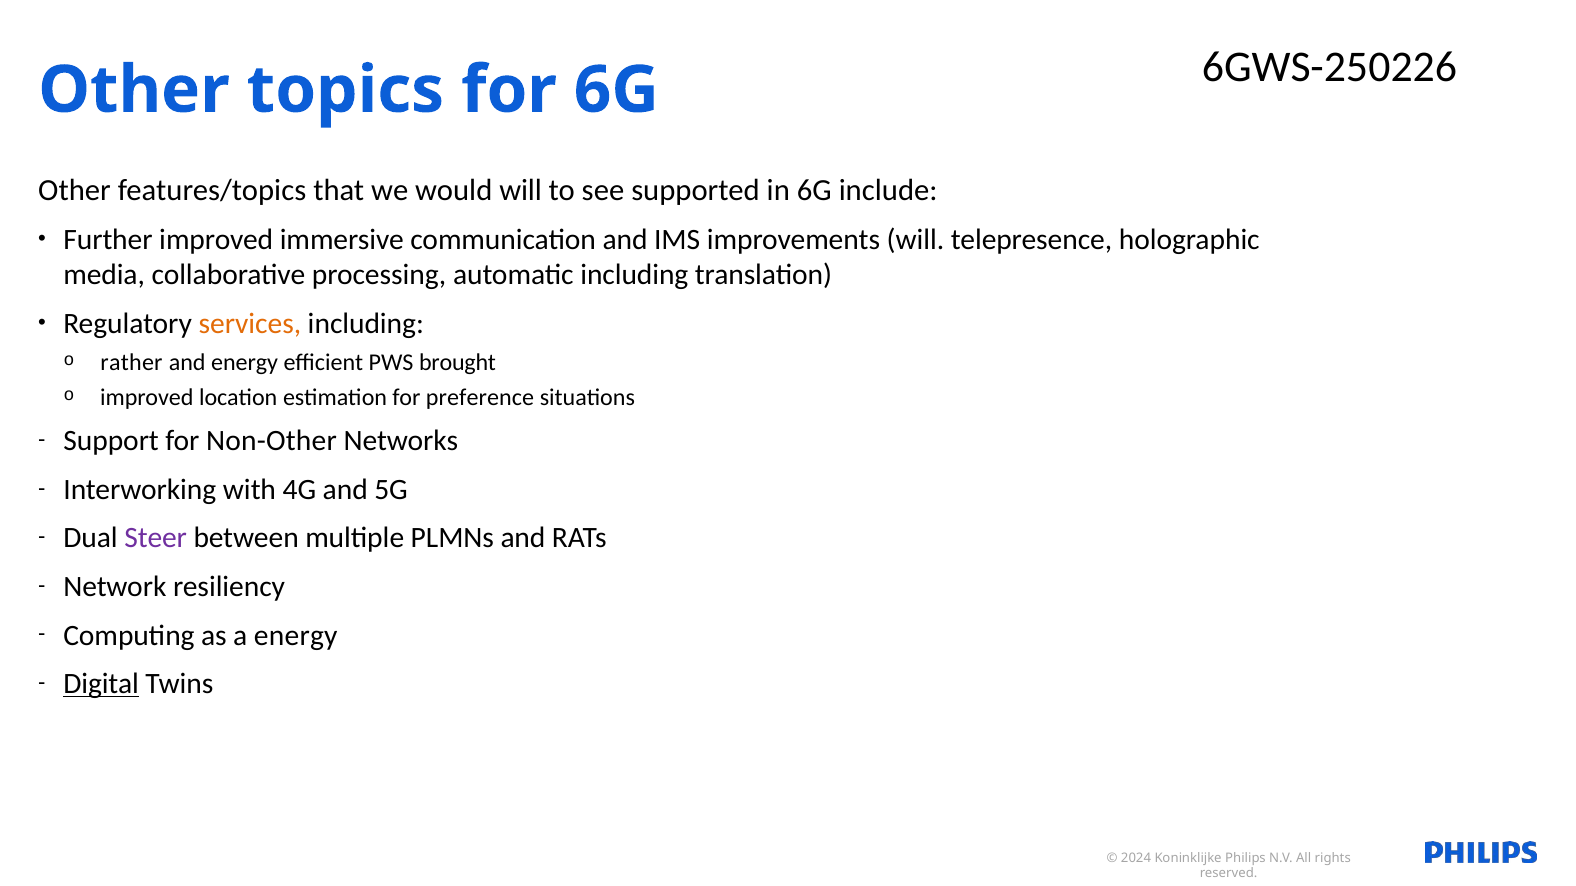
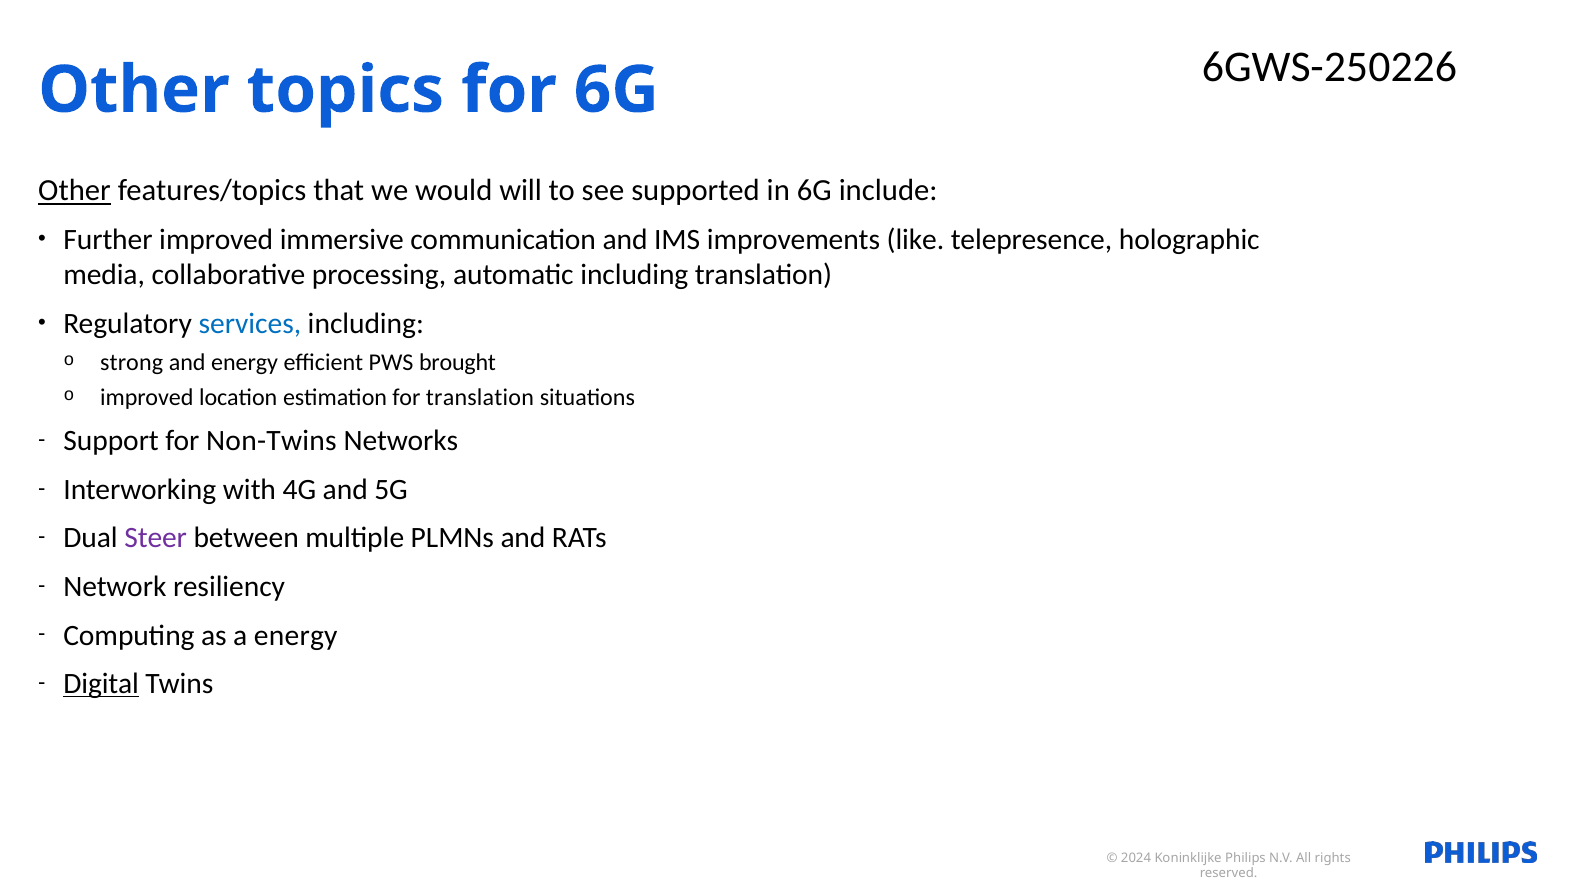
Other at (75, 191) underline: none -> present
improvements will: will -> like
services colour: orange -> blue
rather: rather -> strong
for preference: preference -> translation
Non-Other: Non-Other -> Non-Twins
